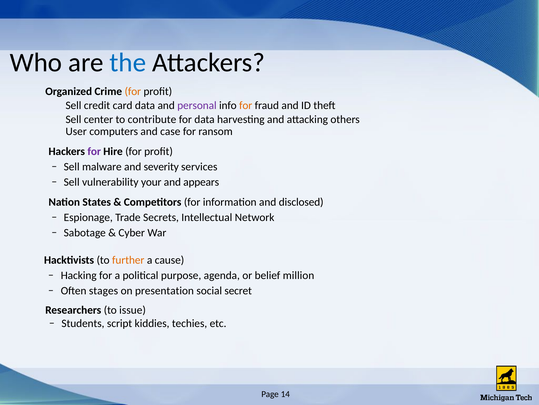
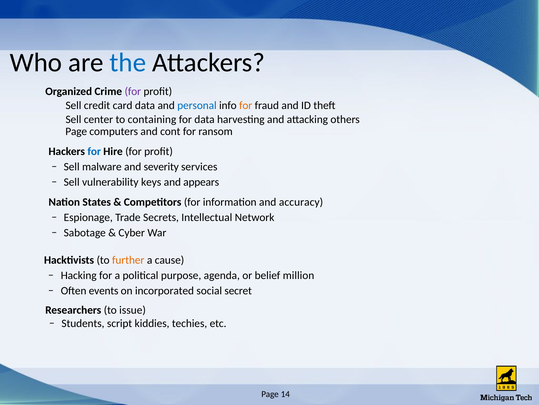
for at (133, 91) colour: orange -> purple
personal colour: purple -> blue
contribute: contribute -> containing
User at (76, 131): User -> Page
case: case -> cont
for at (94, 151) colour: purple -> blue
your: your -> keys
disclosed: disclosed -> accuracy
stages: stages -> events
presentation: presentation -> incorporated
